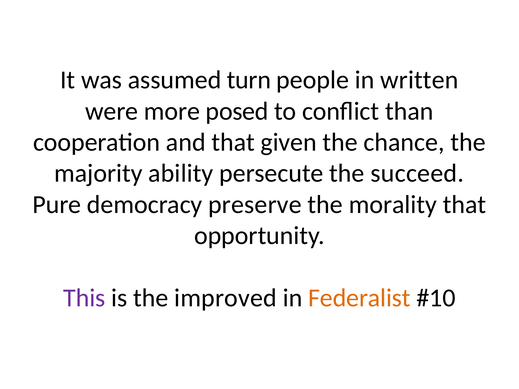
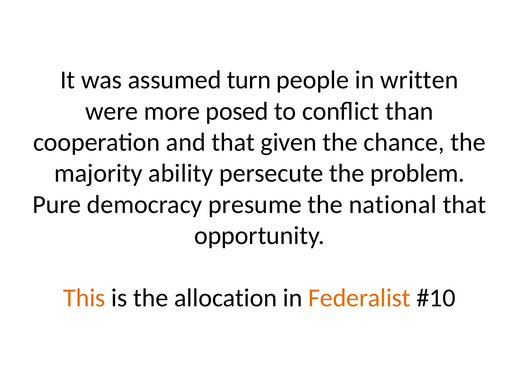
succeed: succeed -> problem
preserve: preserve -> presume
morality: morality -> national
This colour: purple -> orange
improved: improved -> allocation
